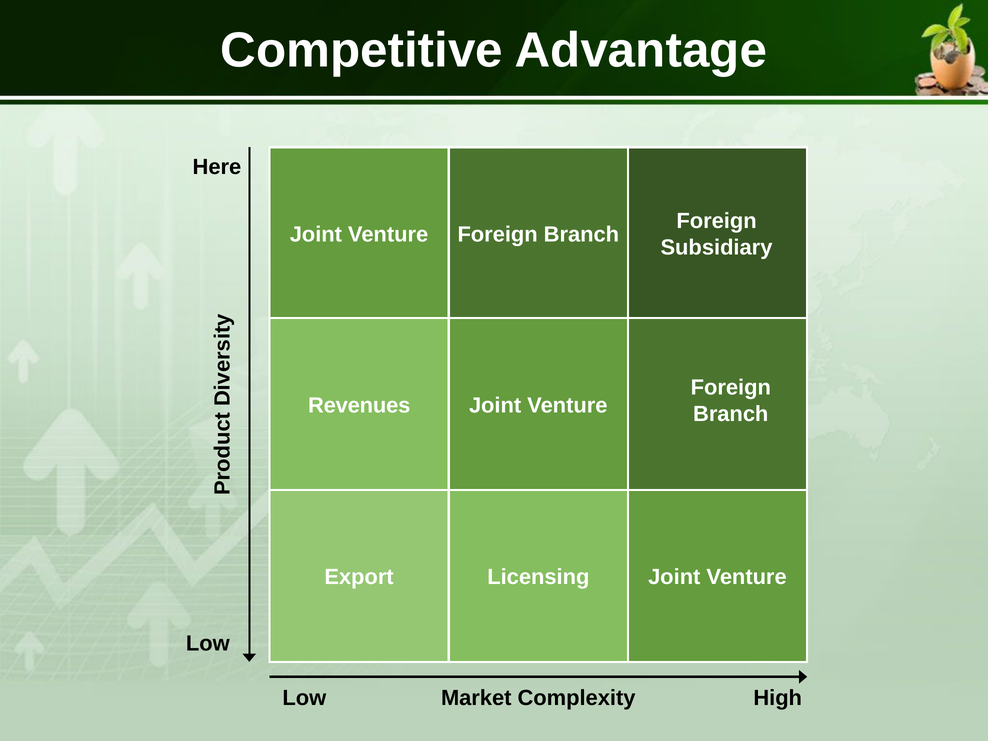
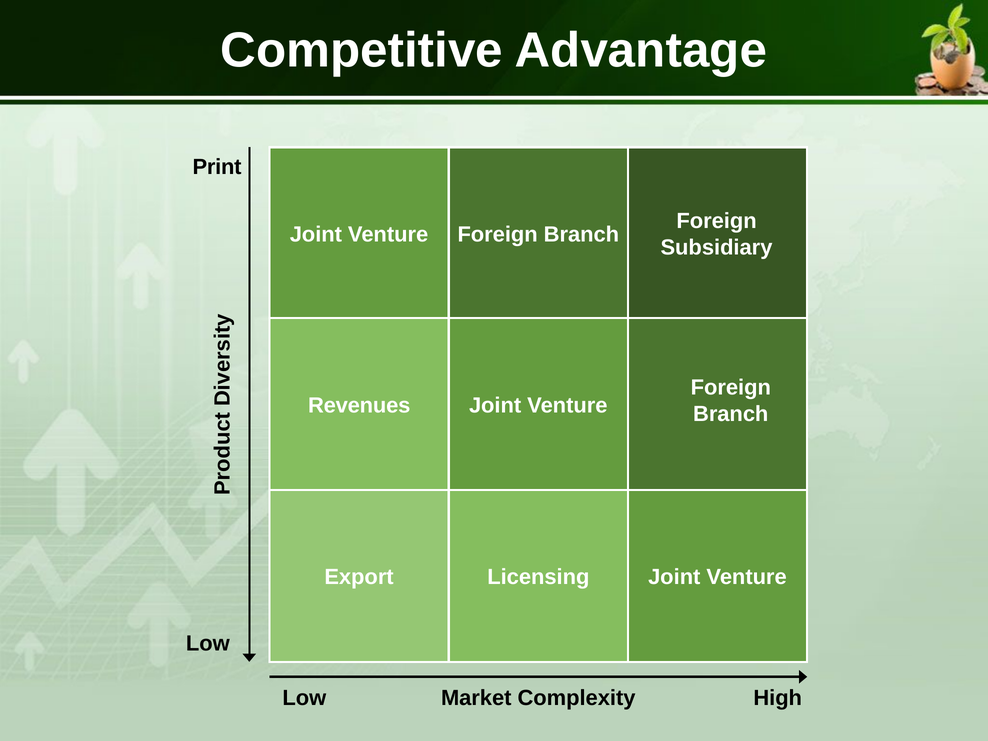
Here: Here -> Print
